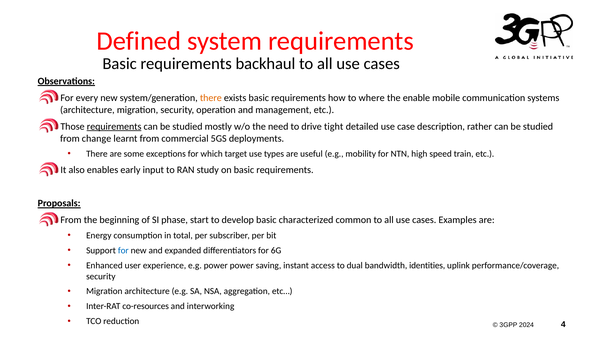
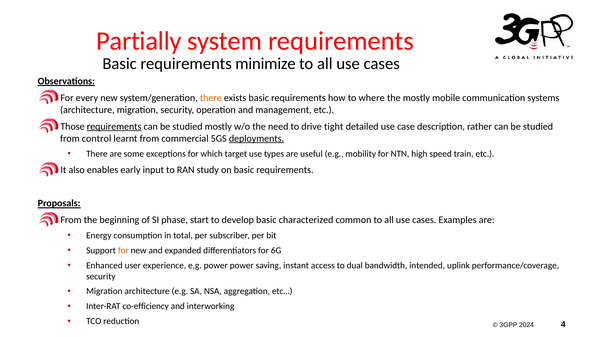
Defined: Defined -> Partially
backhaul: backhaul -> minimize
the enable: enable -> mostly
change: change -> control
deployments underline: none -> present
for at (123, 250) colour: blue -> orange
identities: identities -> intended
co-resources: co-resources -> co-efficiency
